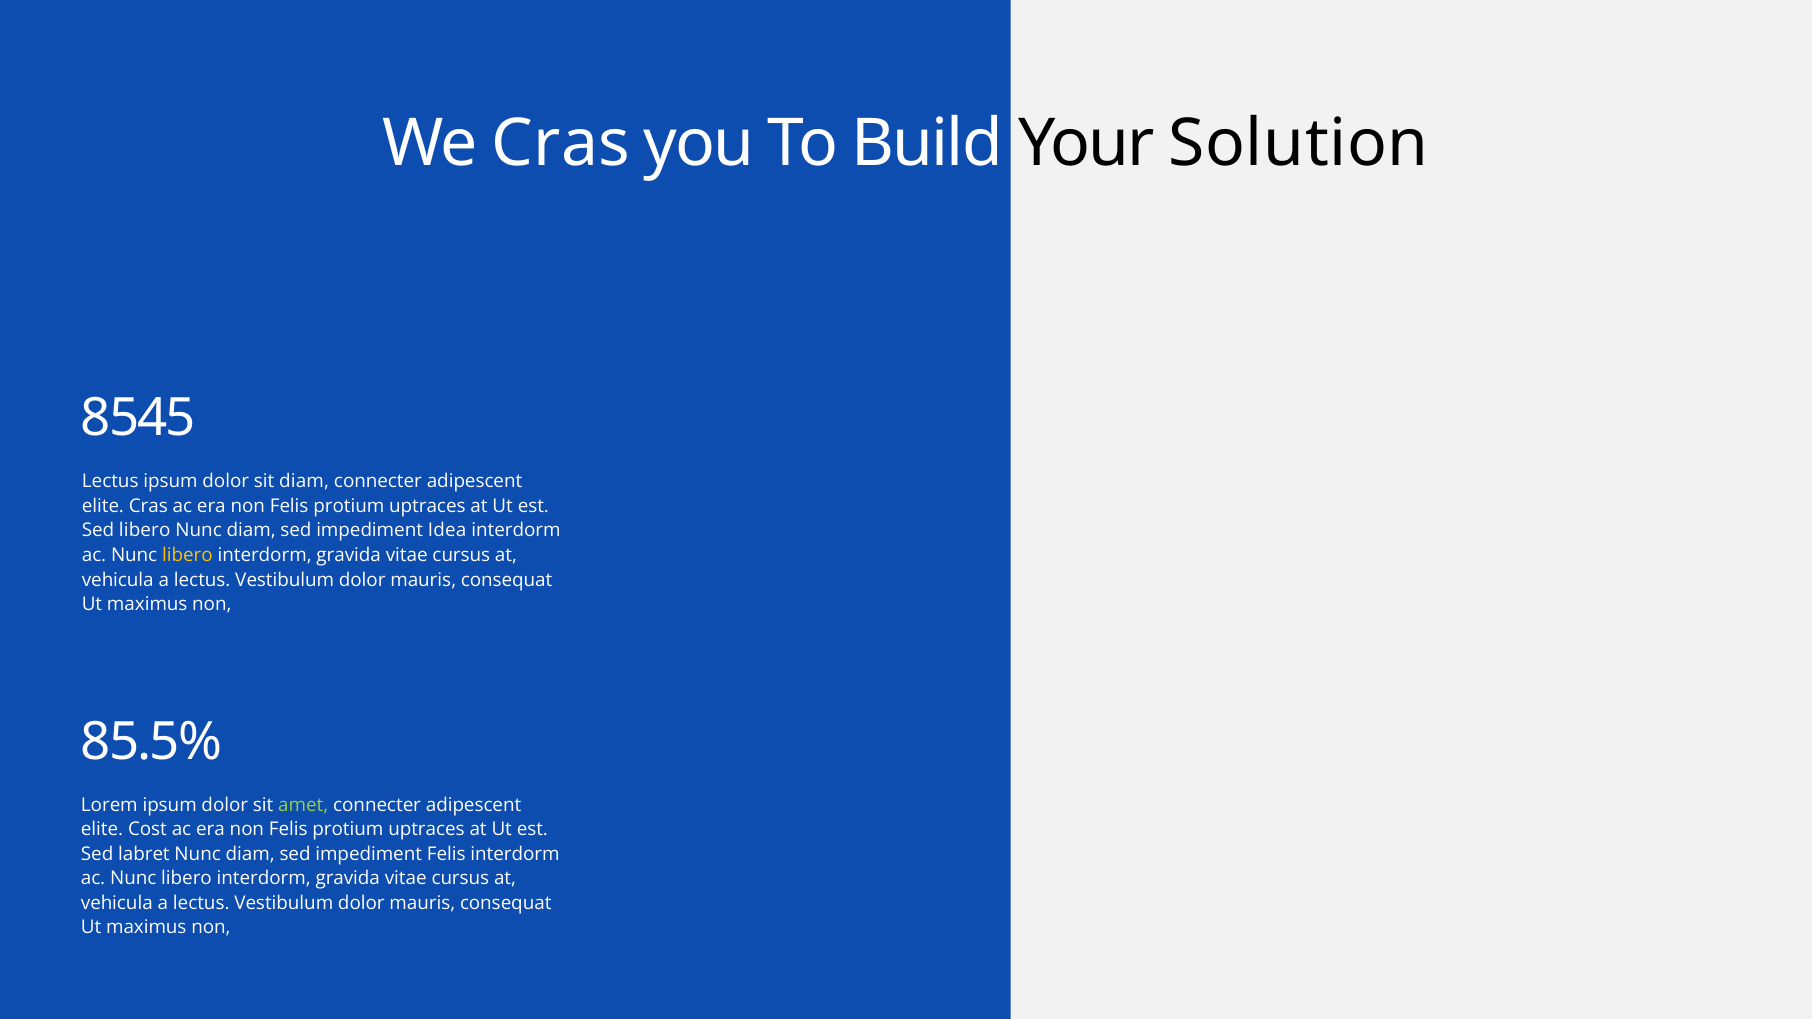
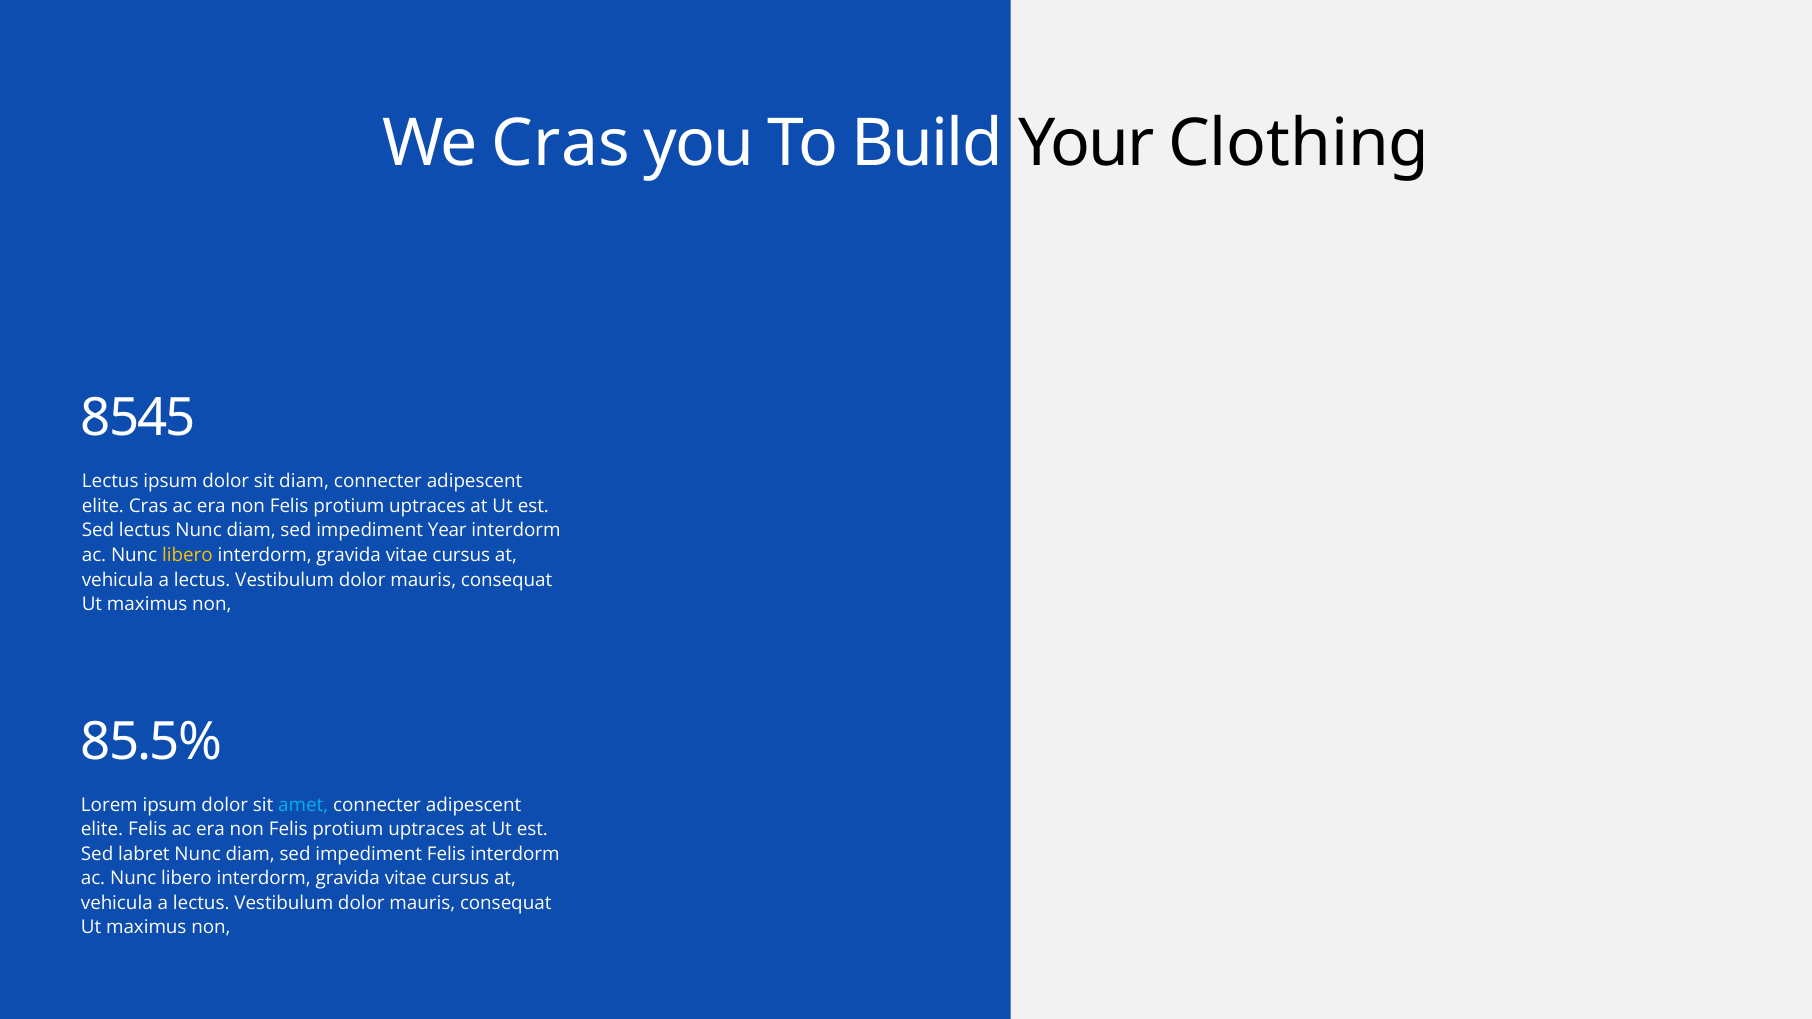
Solution: Solution -> Clothing
Sed libero: libero -> lectus
Idea: Idea -> Year
amet colour: light green -> light blue
elite Cost: Cost -> Felis
